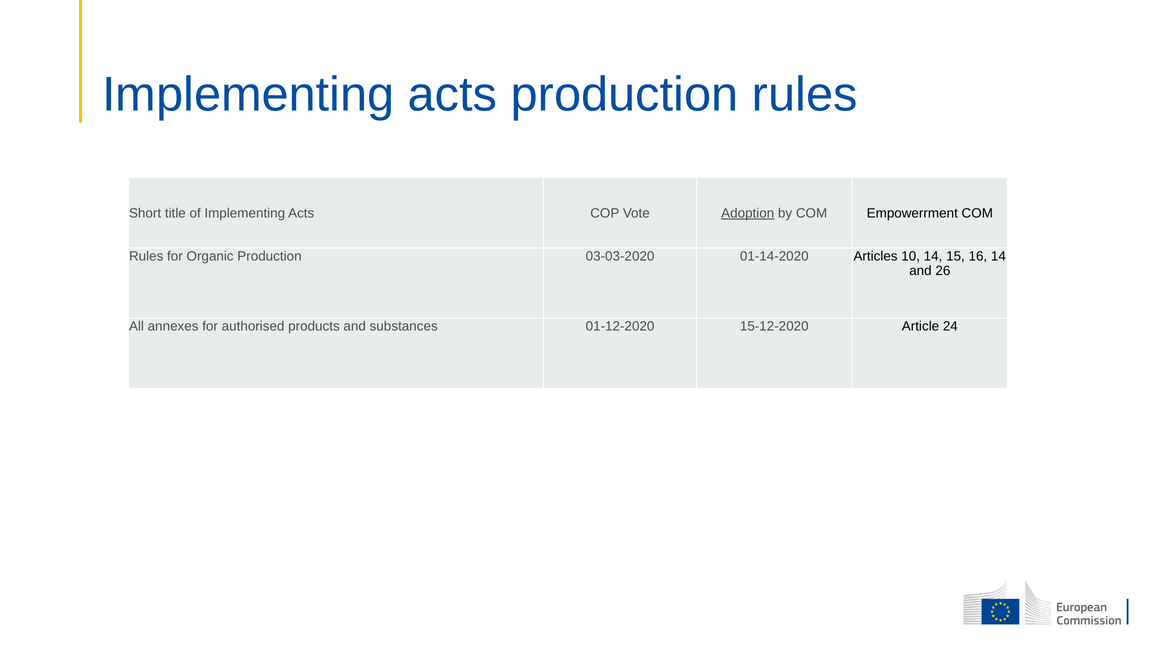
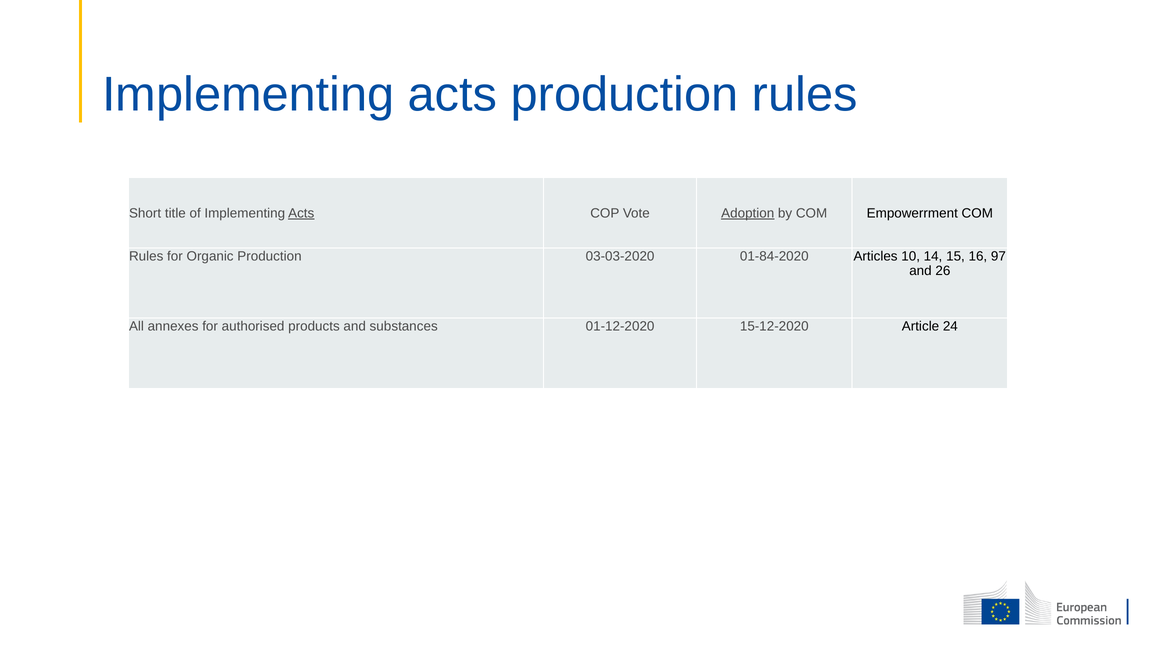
Acts at (301, 213) underline: none -> present
01-14-2020: 01-14-2020 -> 01-84-2020
16 14: 14 -> 97
